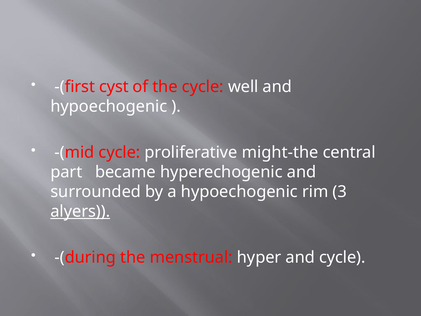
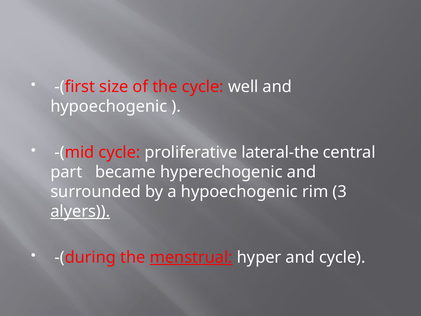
cyst: cyst -> size
might-the: might-the -> lateral-the
menstrual underline: none -> present
